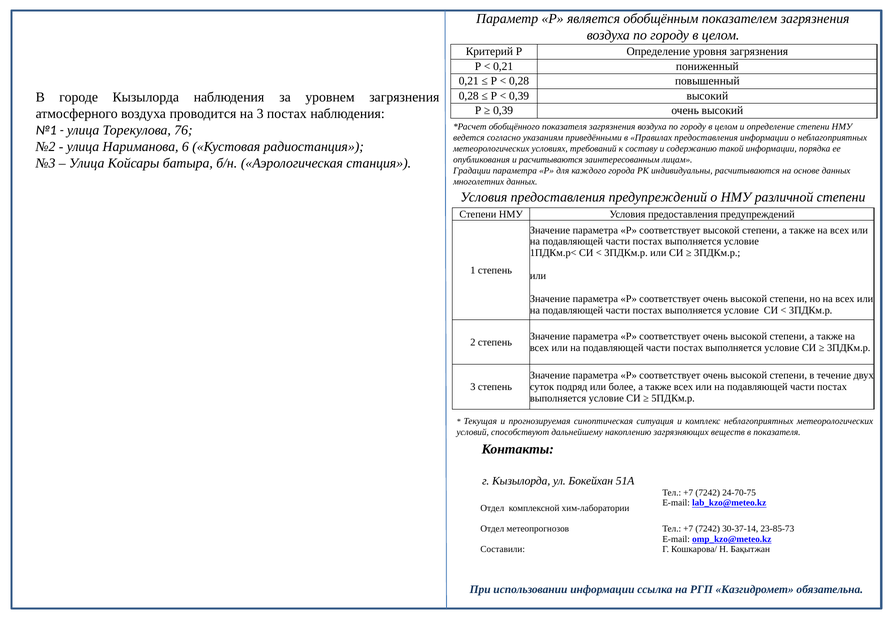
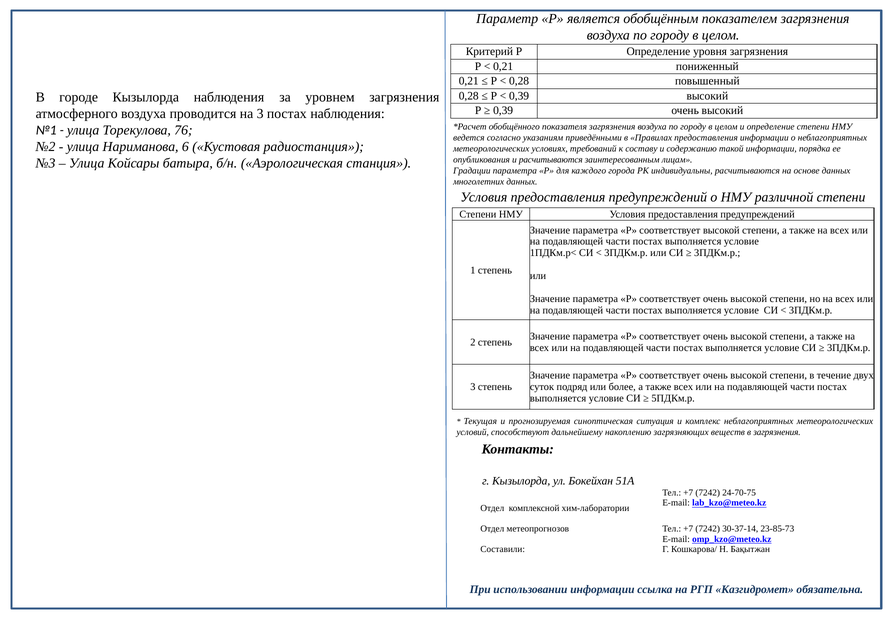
в показателя: показателя -> загрязнения
